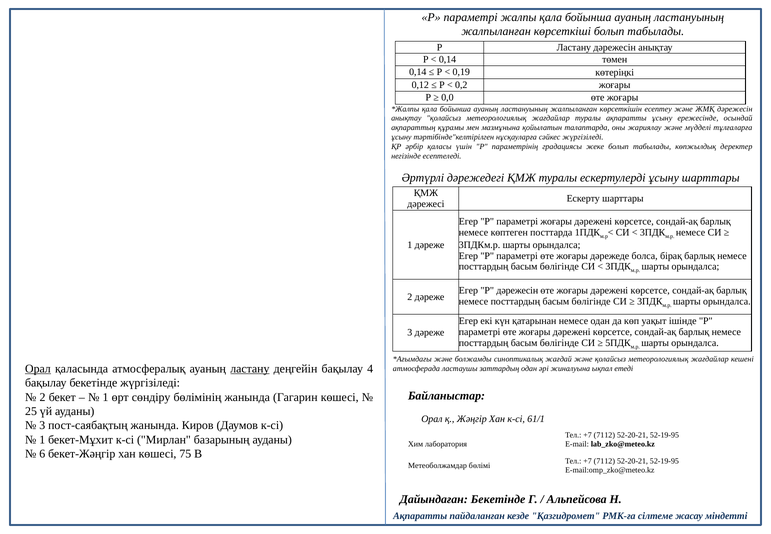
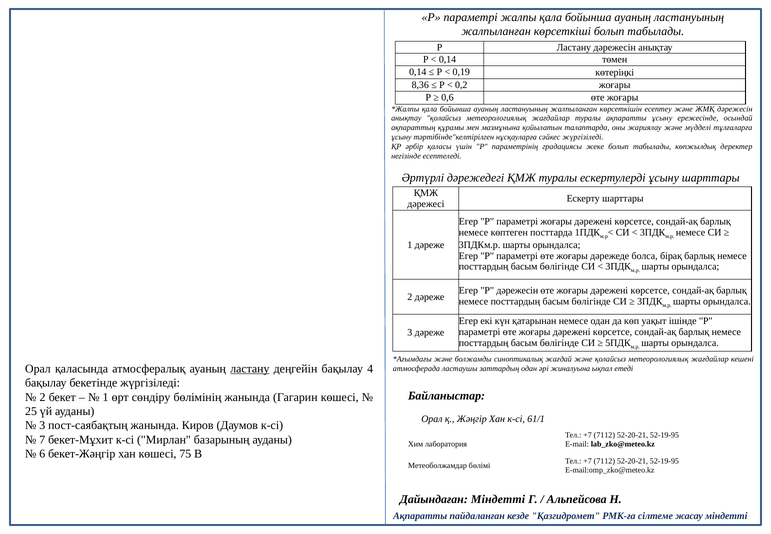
0,12: 0,12 -> 8,36
0,0: 0,0 -> 0,6
Орал at (38, 368) underline: present -> none
1 at (42, 440): 1 -> 7
Дайындаған Бекетінде: Бекетінде -> Міндетті
